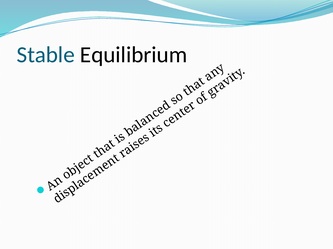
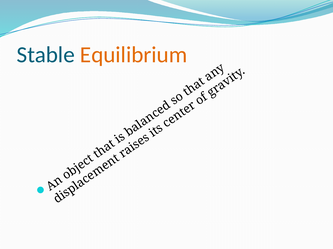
Equilibrium colour: black -> orange
